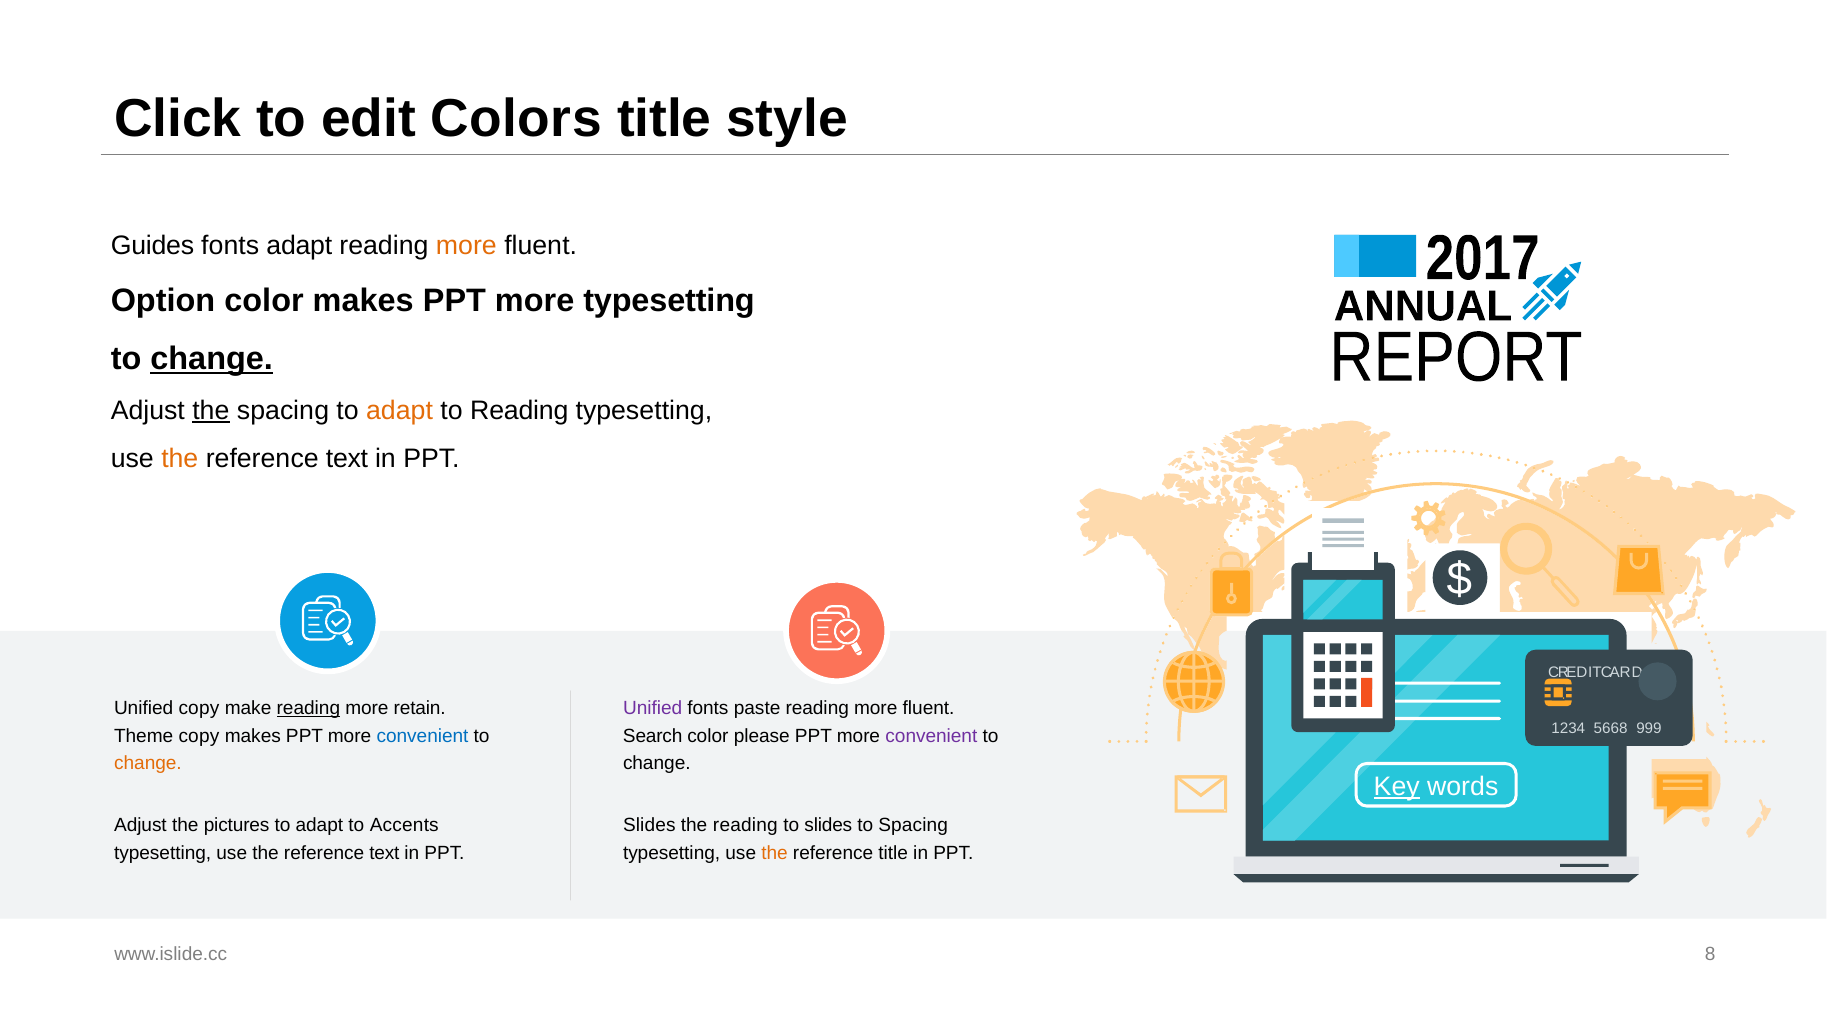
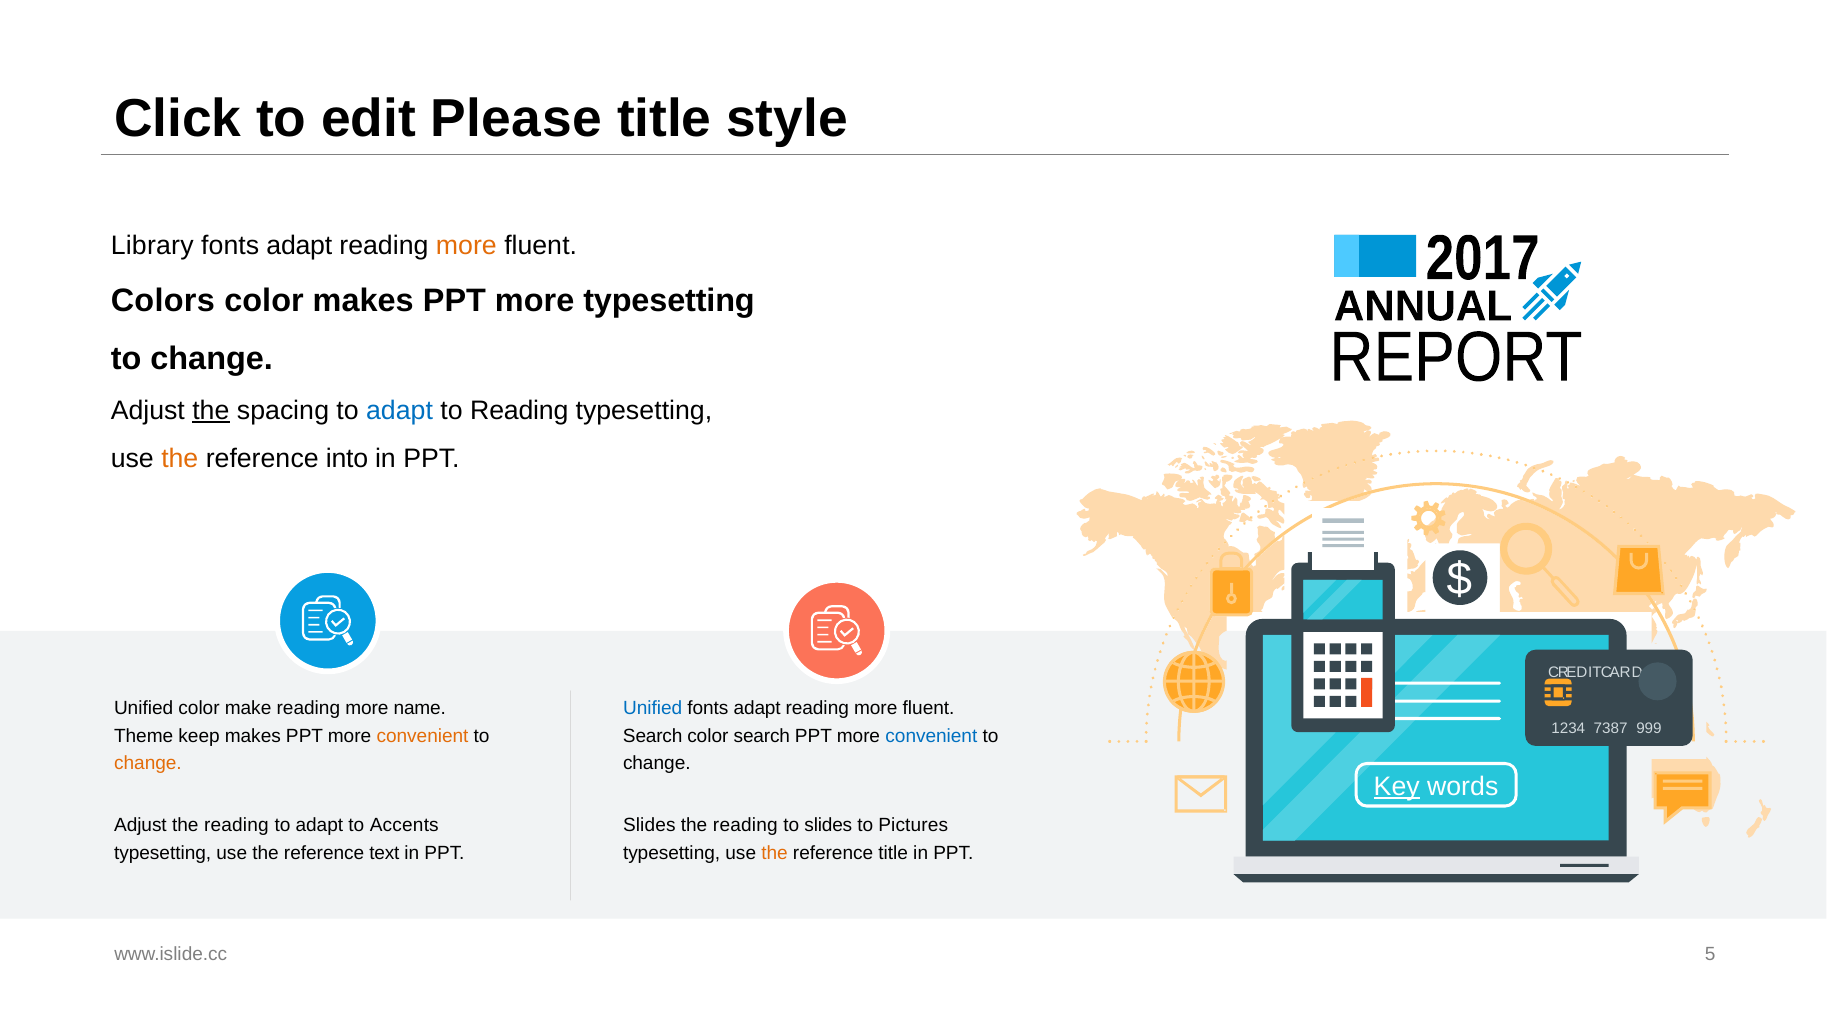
Colors: Colors -> Please
Guides: Guides -> Library
Option: Option -> Colors
change at (212, 359) underline: present -> none
adapt at (400, 410) colour: orange -> blue
text at (347, 458): text -> into
Unified copy: copy -> color
reading at (308, 708) underline: present -> none
retain: retain -> name
Unified at (653, 708) colour: purple -> blue
paste at (757, 708): paste -> adapt
5668: 5668 -> 7387
Theme copy: copy -> keep
convenient at (423, 736) colour: blue -> orange
color please: please -> search
convenient at (931, 736) colour: purple -> blue
Adjust the pictures: pictures -> reading
to Spacing: Spacing -> Pictures
8: 8 -> 5
